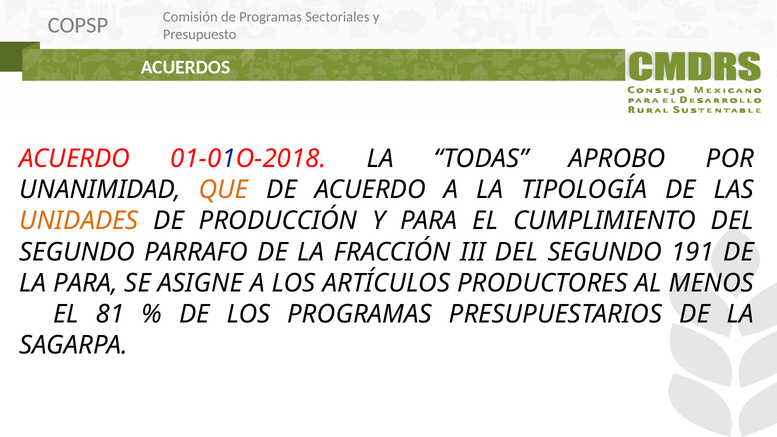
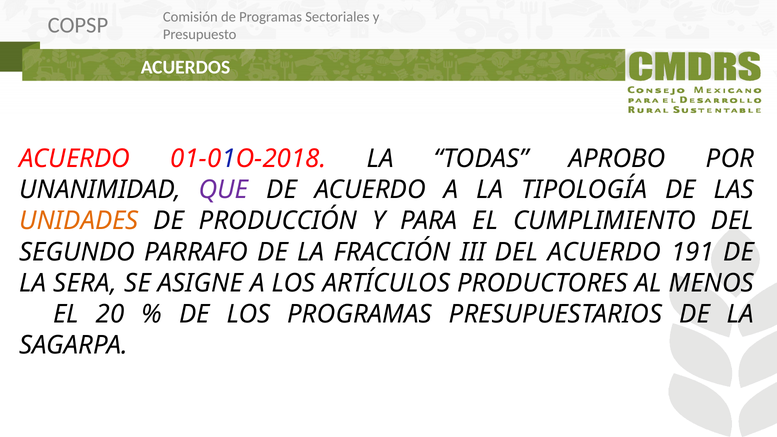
QUE colour: orange -> purple
III DEL SEGUNDO: SEGUNDO -> ACUERDO
LA PARA: PARA -> SERA
81: 81 -> 20
